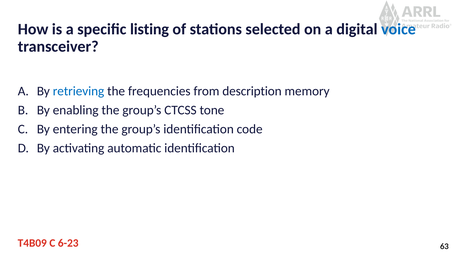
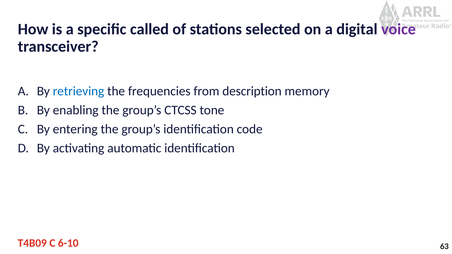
listing: listing -> called
voice colour: blue -> purple
6-23: 6-23 -> 6-10
